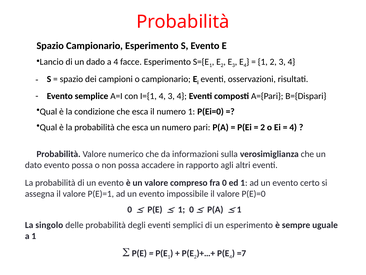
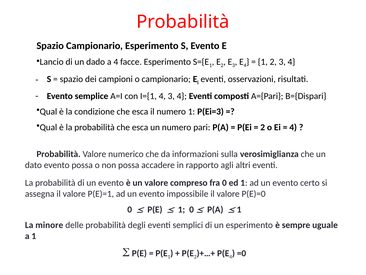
P(Ei=0: P(Ei=0 -> P(Ei=3
singolo: singolo -> minore
=7: =7 -> =0
